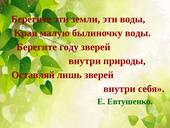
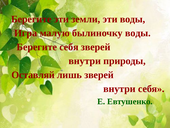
Края: Края -> Игра
Берегите году: году -> себя
